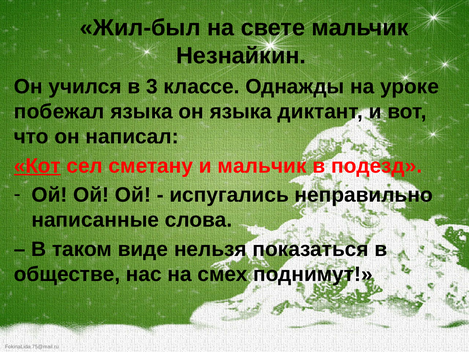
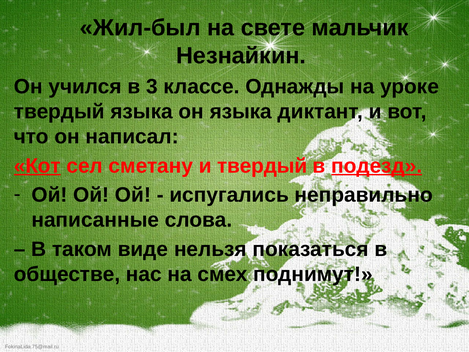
побежал at (59, 111): побежал -> твердый
и мальчик: мальчик -> твердый
подезд underline: none -> present
